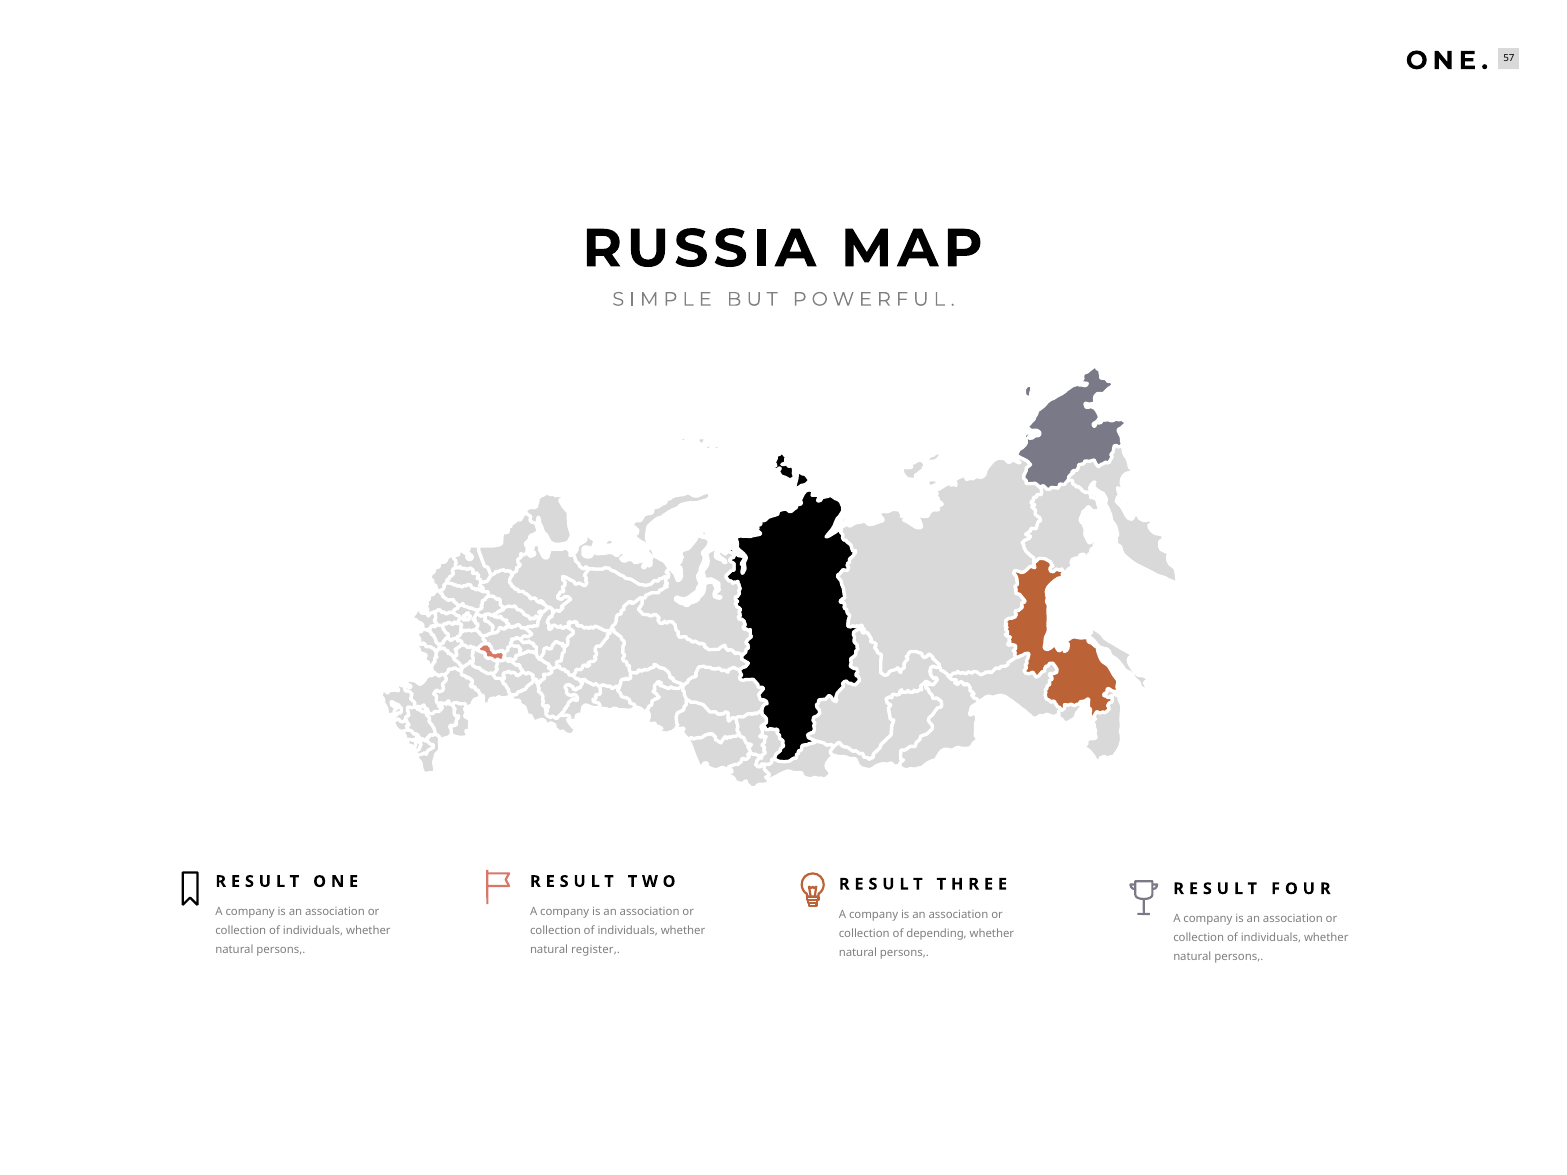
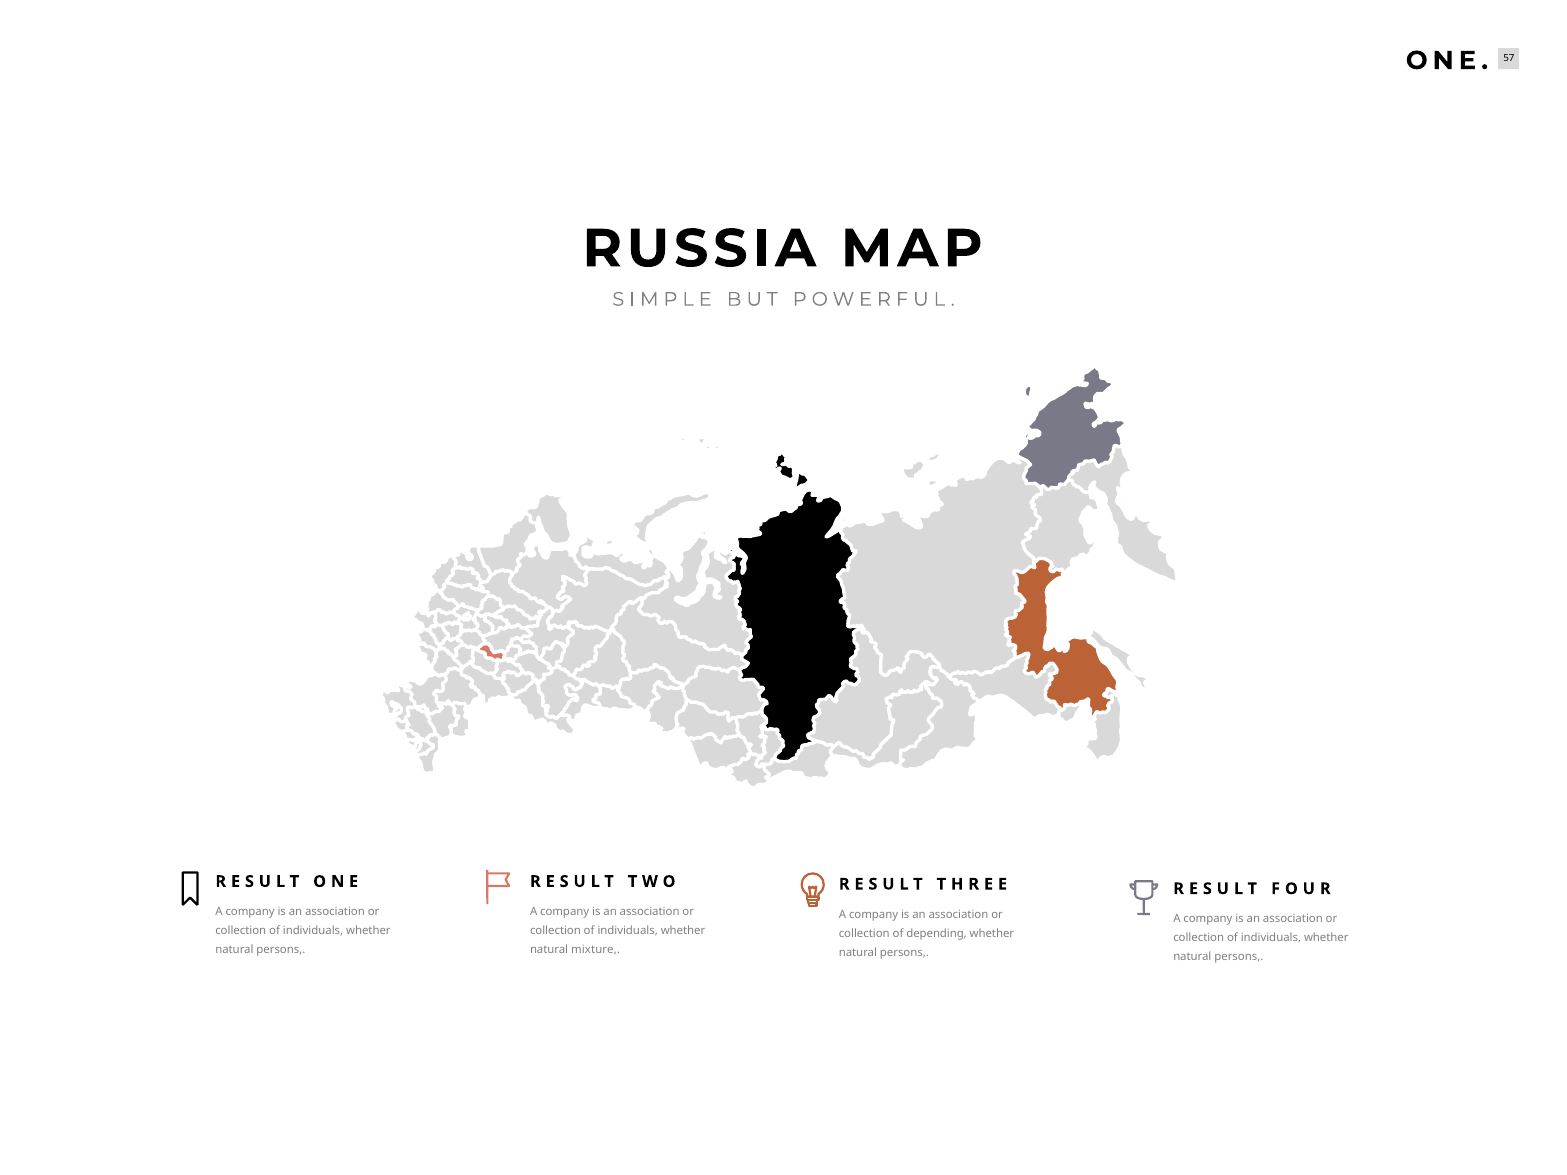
register: register -> mixture
